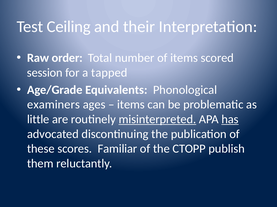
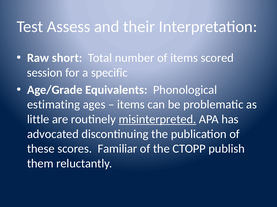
Ceiling: Ceiling -> Assess
order: order -> short
tapped: tapped -> specific
examiners: examiners -> estimating
has underline: present -> none
